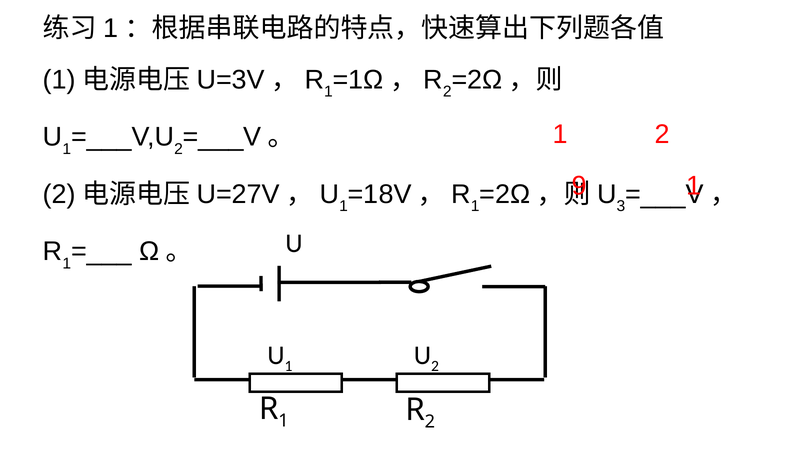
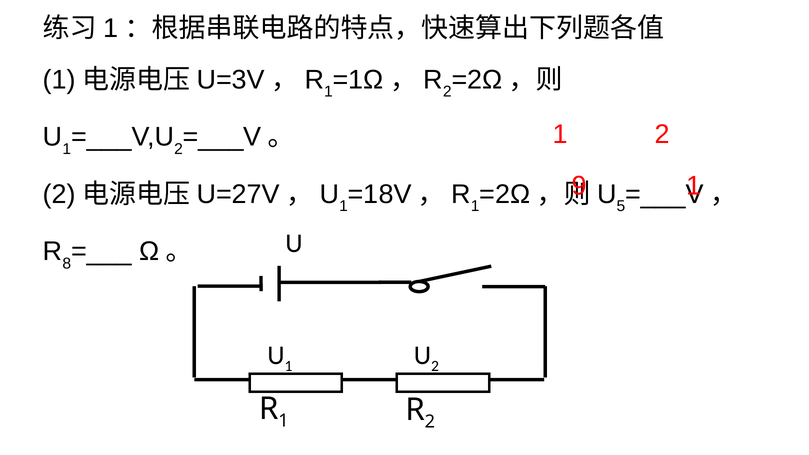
3: 3 -> 5
1 at (67, 263): 1 -> 8
